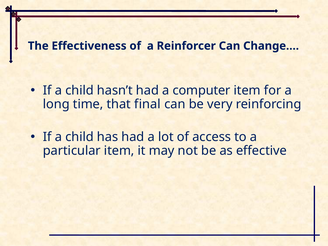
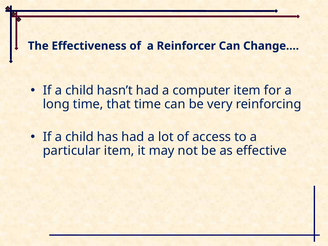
that final: final -> time
